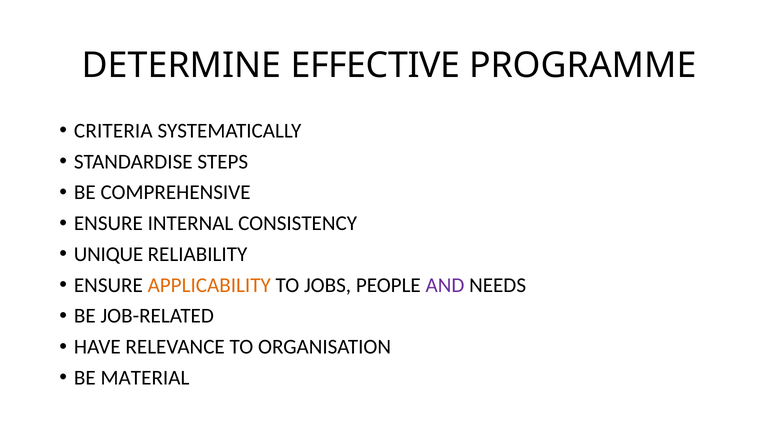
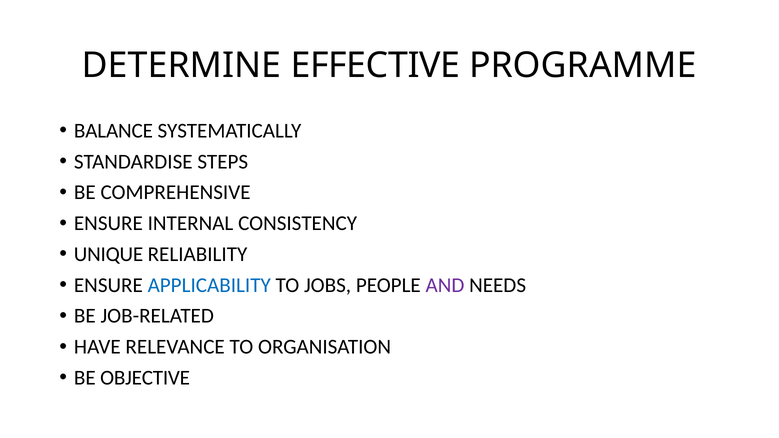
CRITERIA: CRITERIA -> BALANCE
APPLICABILITY colour: orange -> blue
MATERIAL: MATERIAL -> OBJECTIVE
